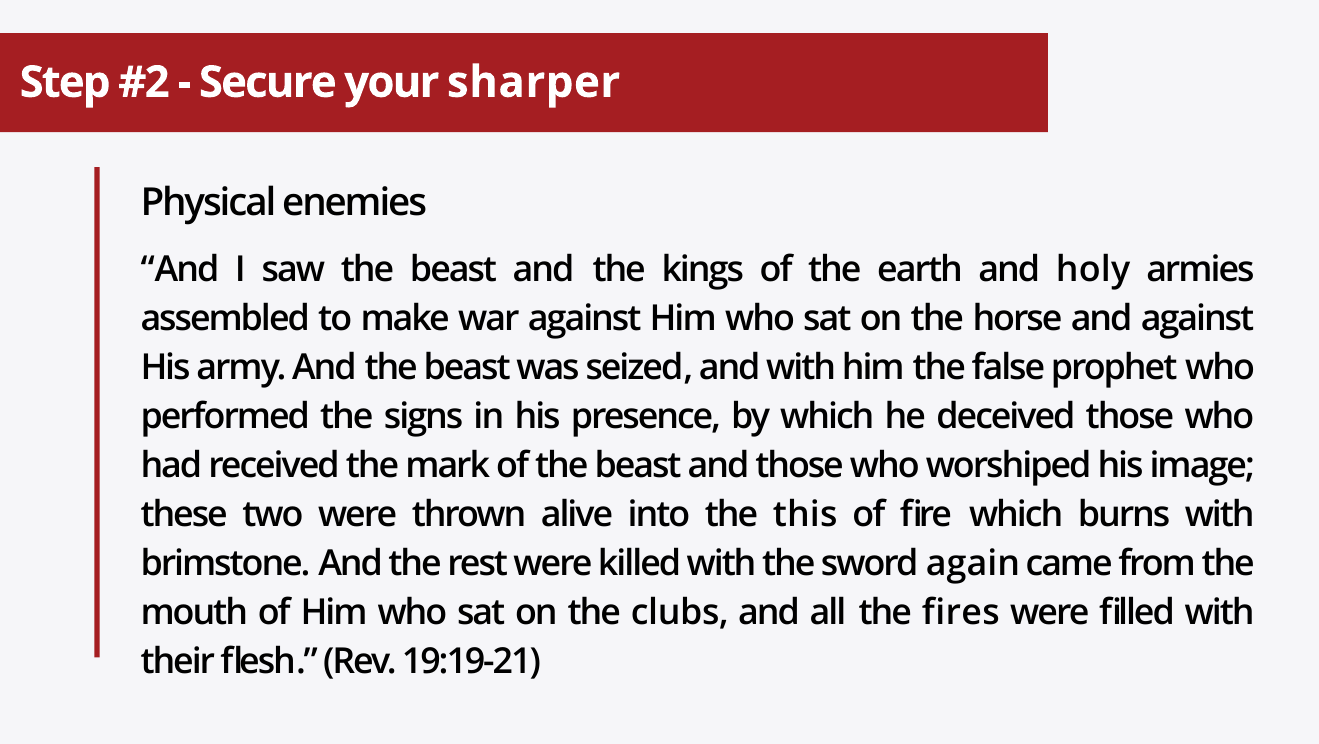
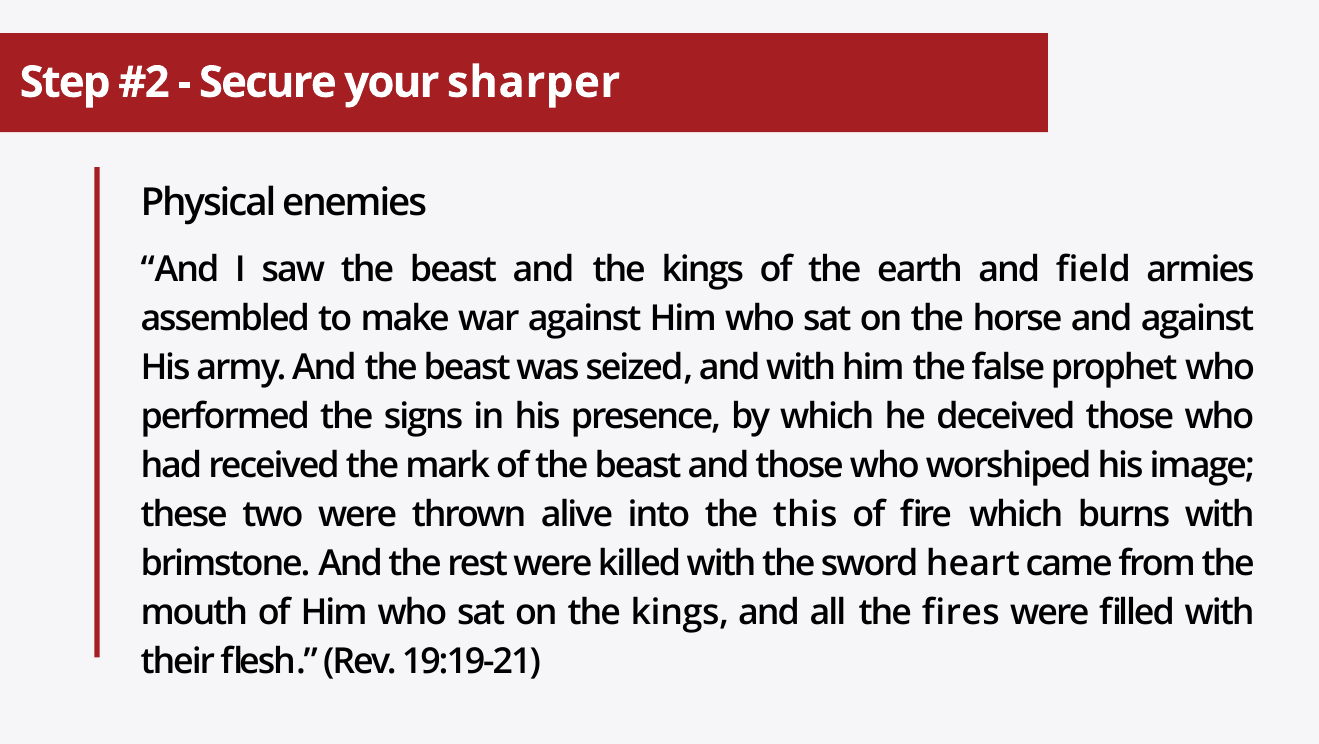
holy: holy -> field
again: again -> heart
on the clubs: clubs -> kings
